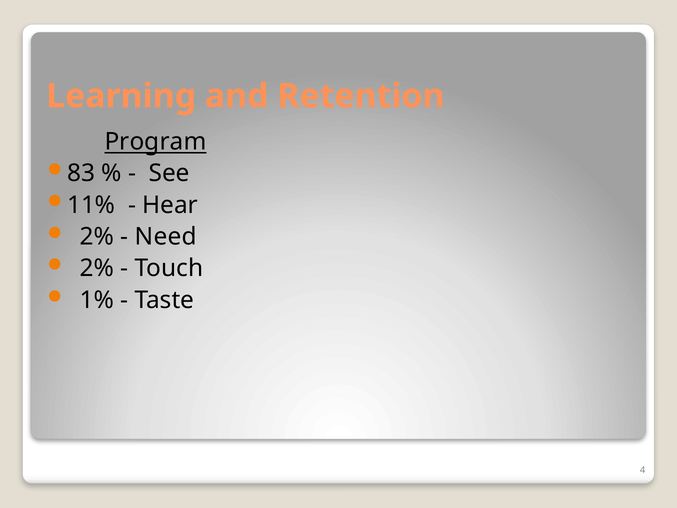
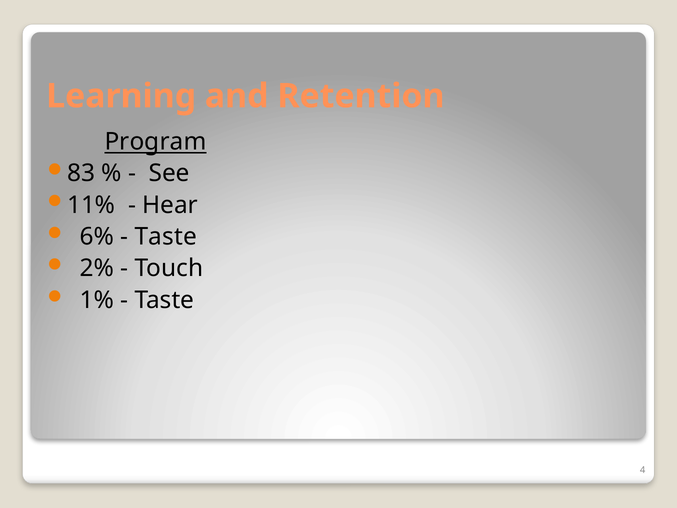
2% at (97, 237): 2% -> 6%
Need at (166, 237): Need -> Taste
